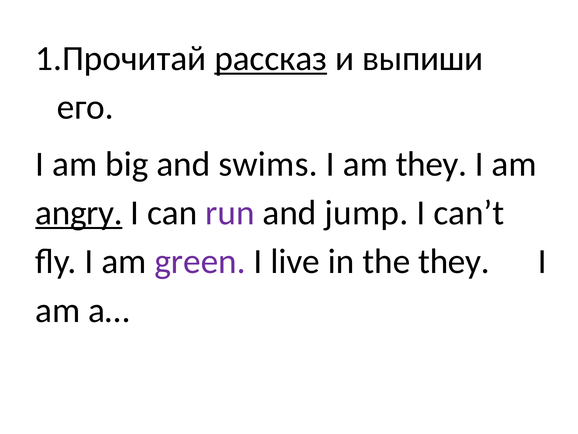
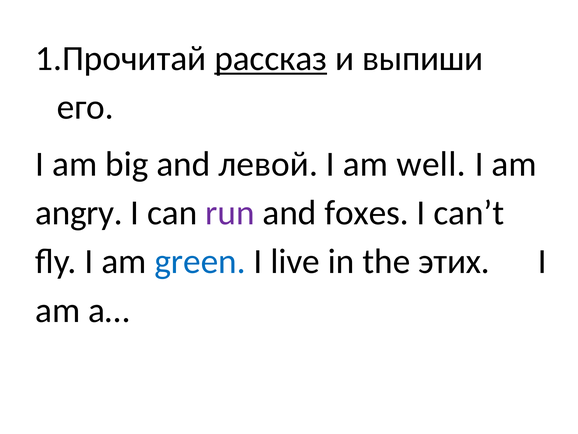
swims: swims -> левой
am they: they -> well
angry underline: present -> none
jump: jump -> foxes
green colour: purple -> blue
the they: they -> этих
